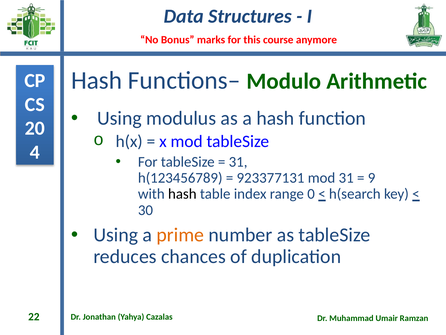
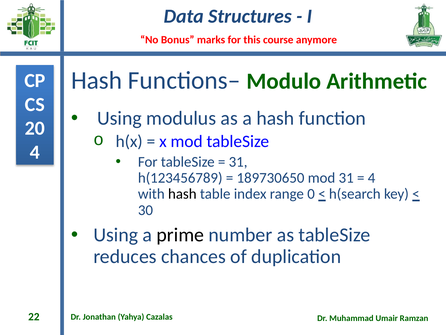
923377131: 923377131 -> 189730650
9 at (372, 178): 9 -> 4
prime colour: orange -> black
